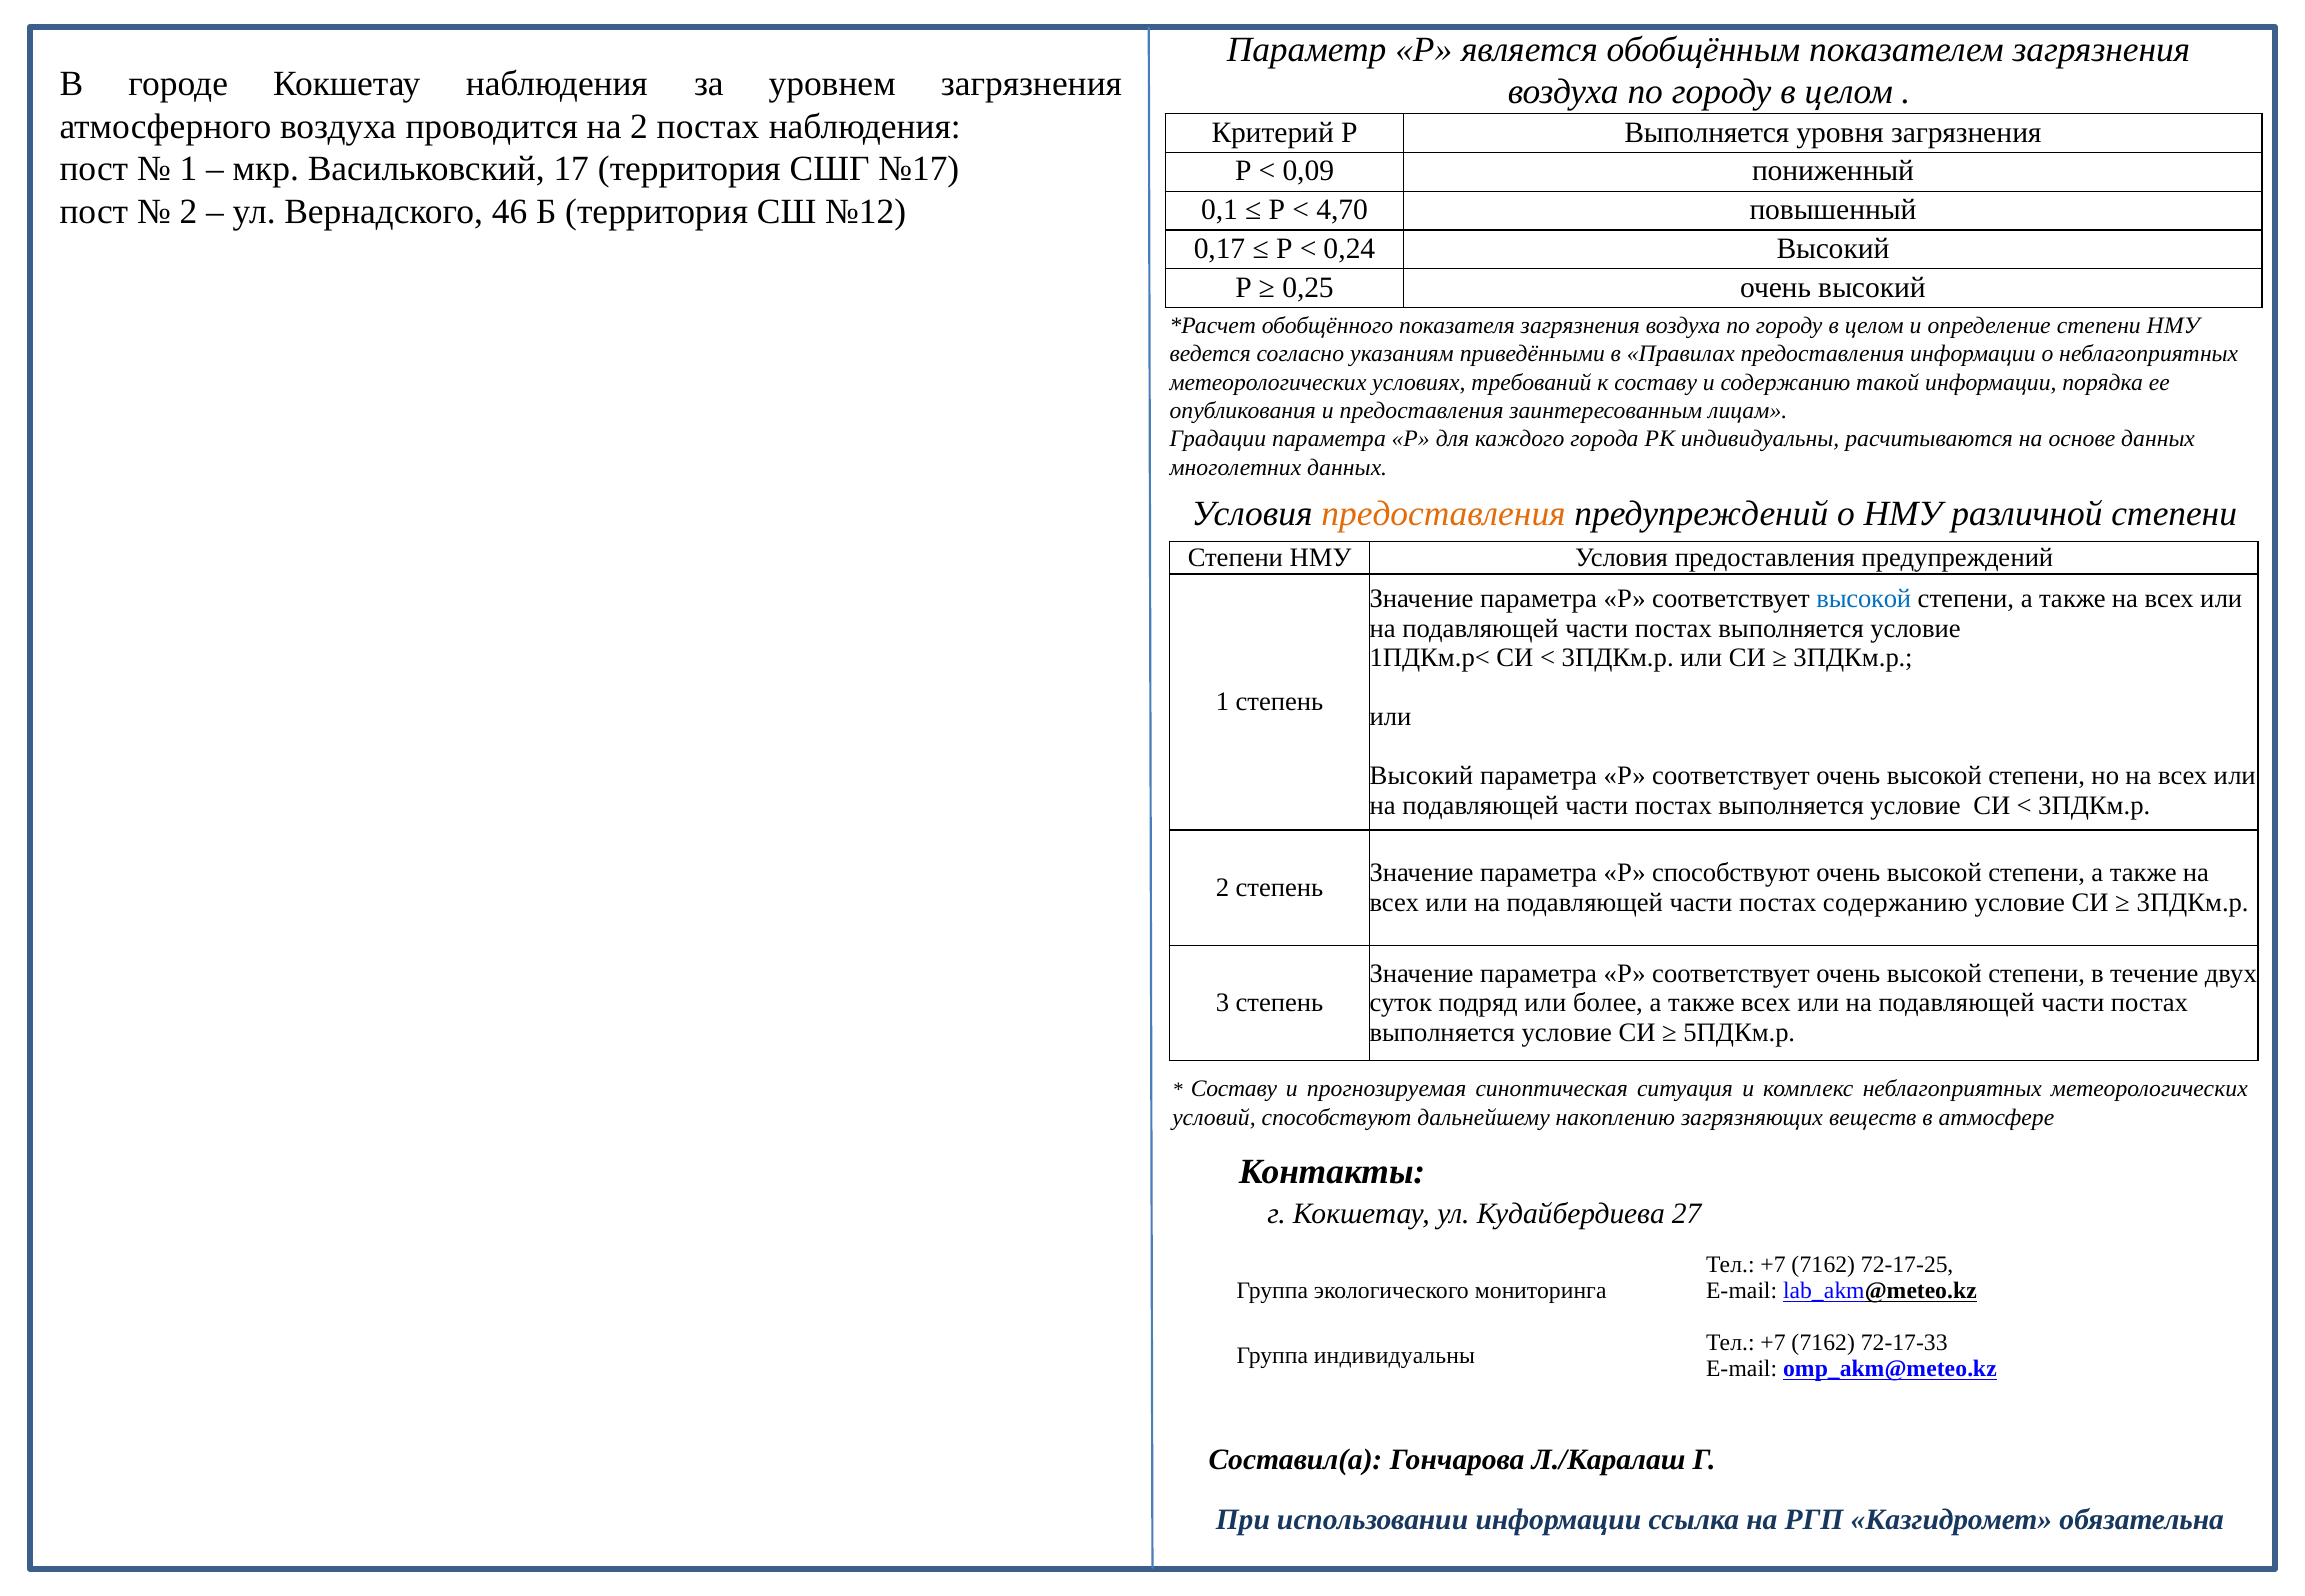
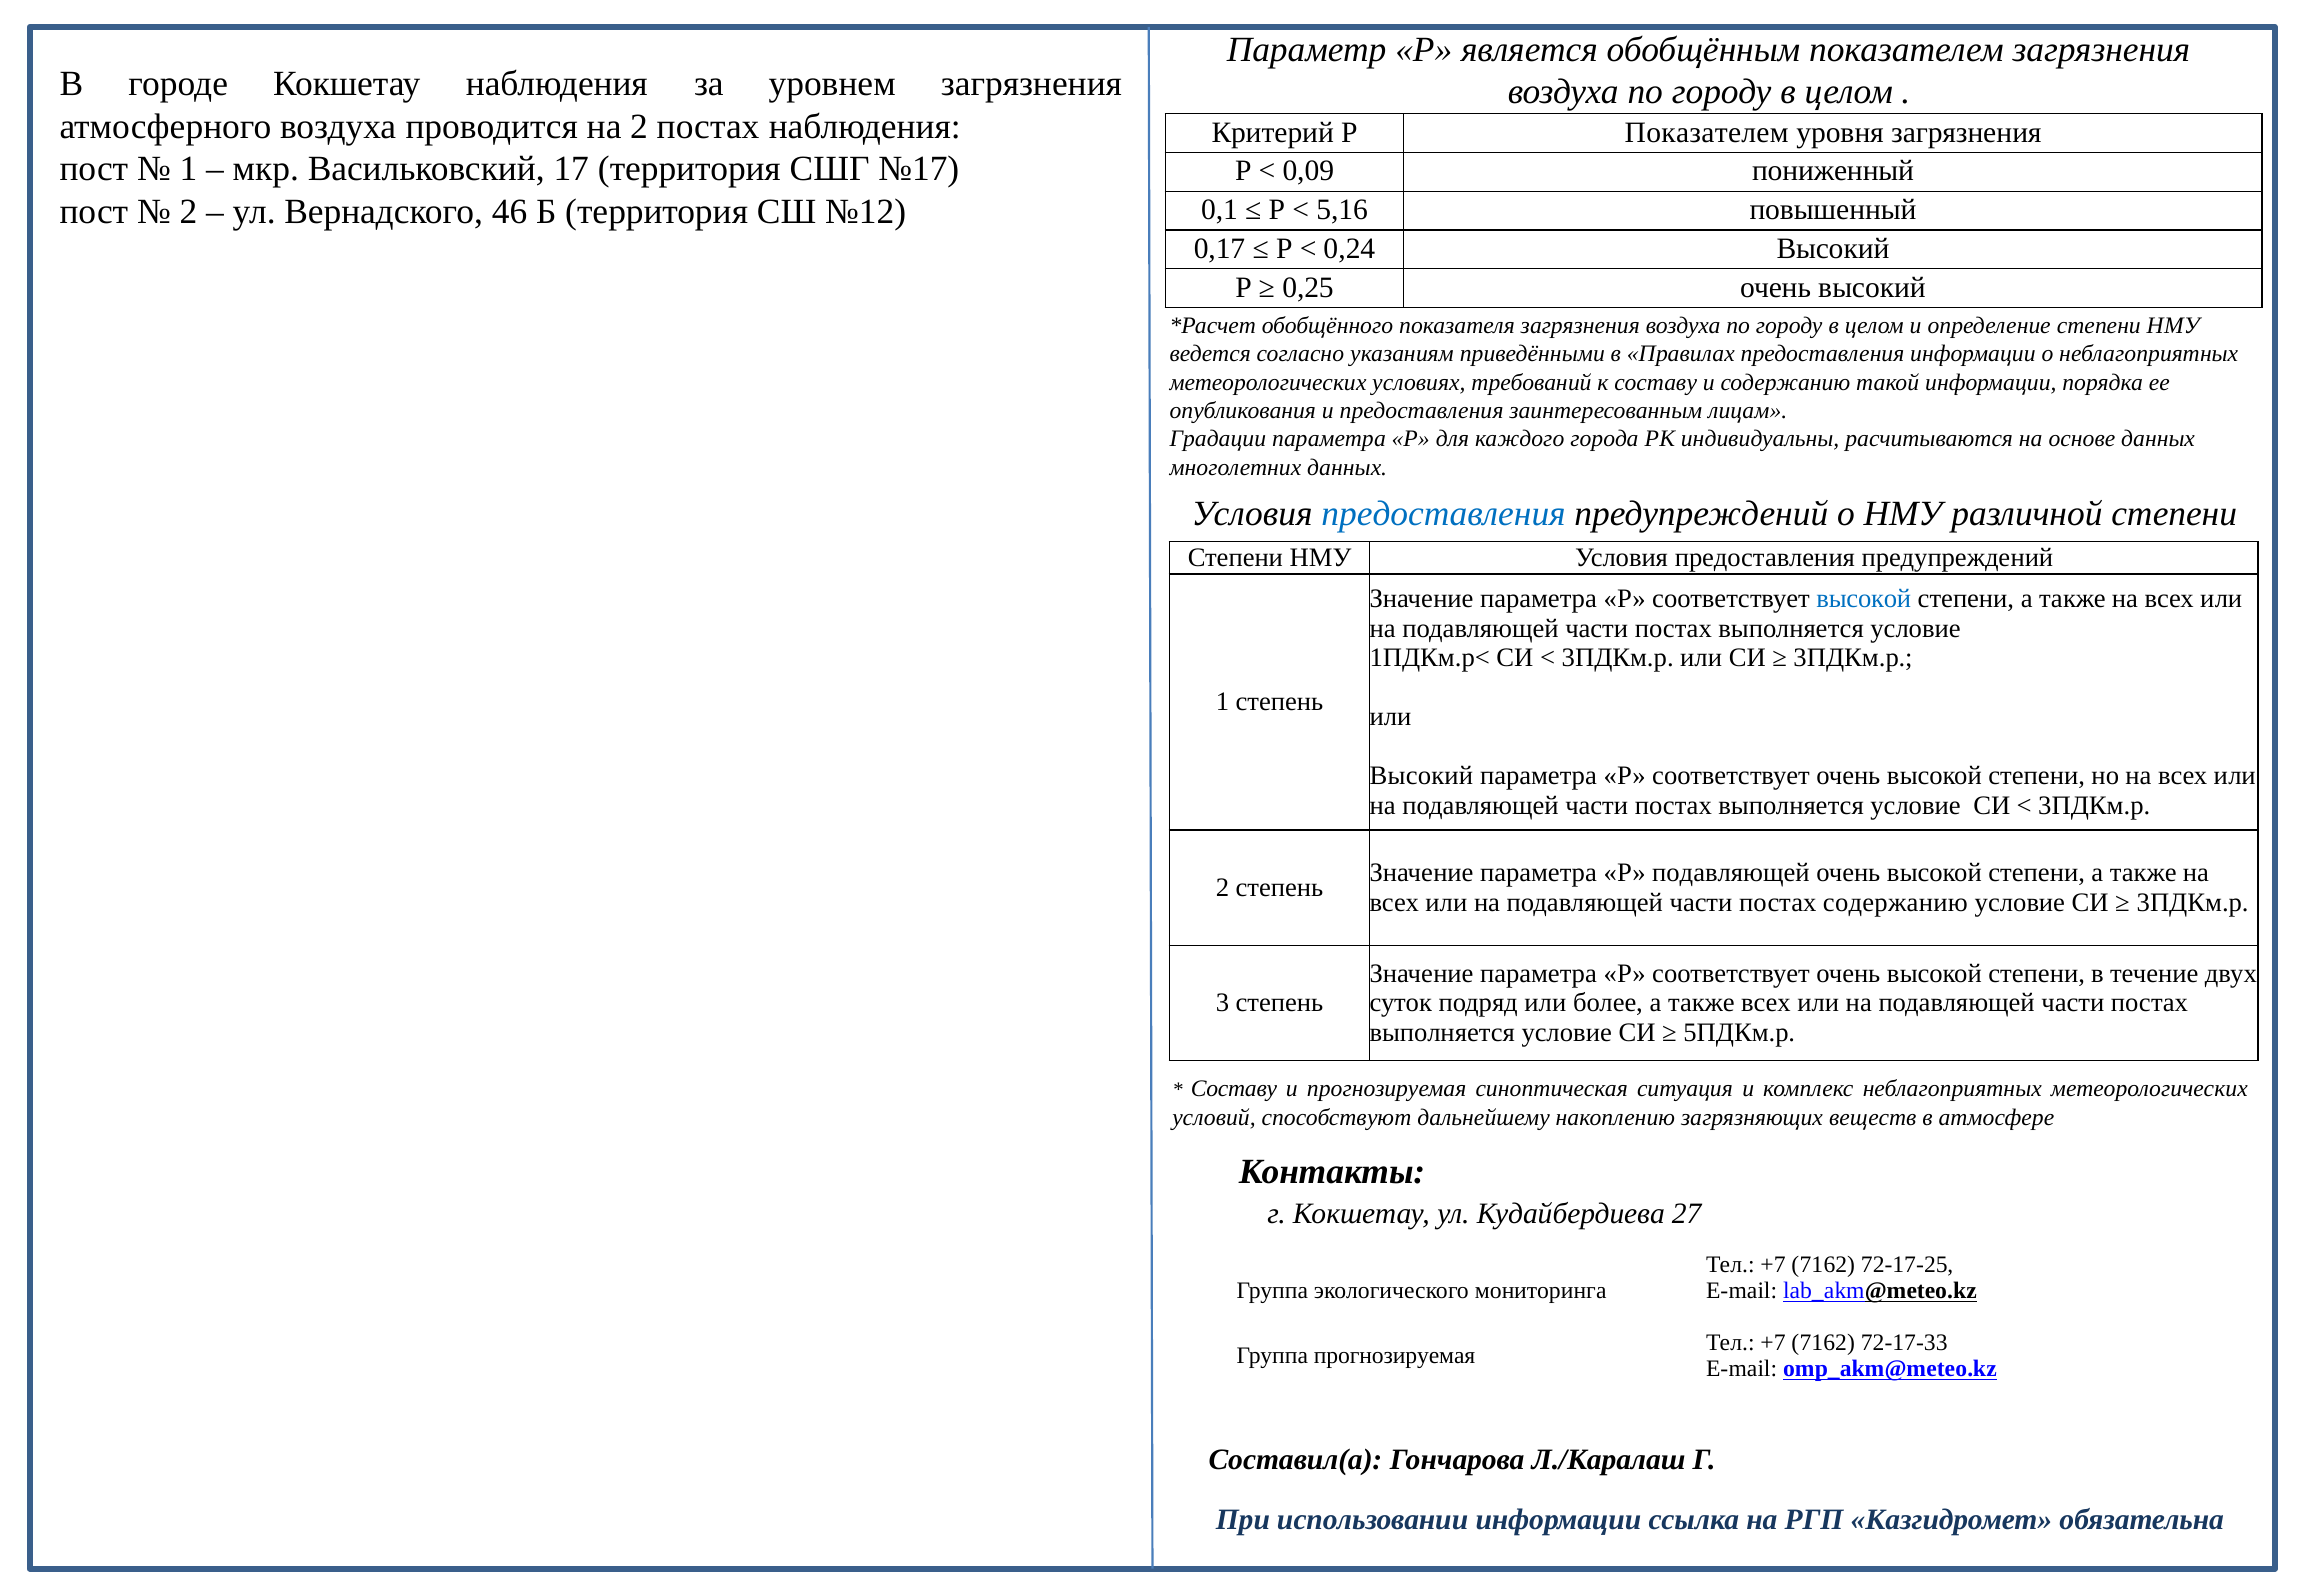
Р Выполняется: Выполняется -> Показателем
4,70: 4,70 -> 5,16
предоставления at (1443, 514) colour: orange -> blue
Р способствуют: способствуют -> подавляющей
Группа индивидуальны: индивидуальны -> прогнозируемая
